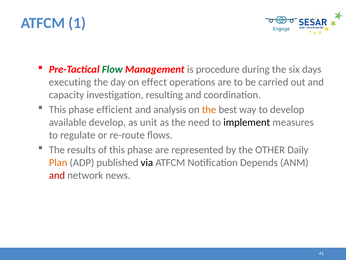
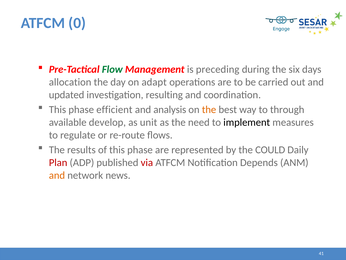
1: 1 -> 0
procedure: procedure -> preceding
executing: executing -> allocation
effect: effect -> adapt
capacity: capacity -> updated
to develop: develop -> through
OTHER: OTHER -> COULD
Plan colour: orange -> red
via colour: black -> red
and at (57, 175) colour: red -> orange
